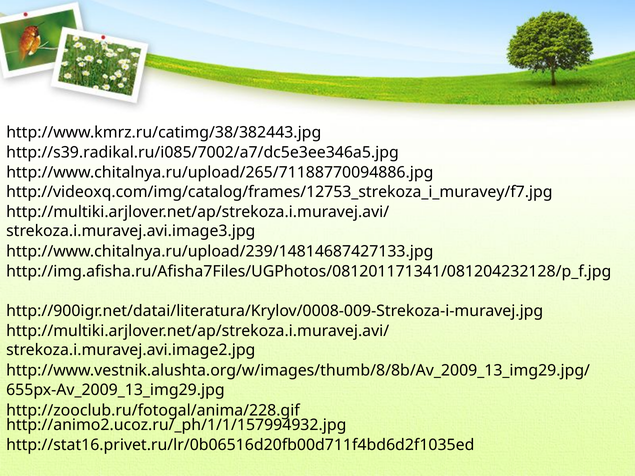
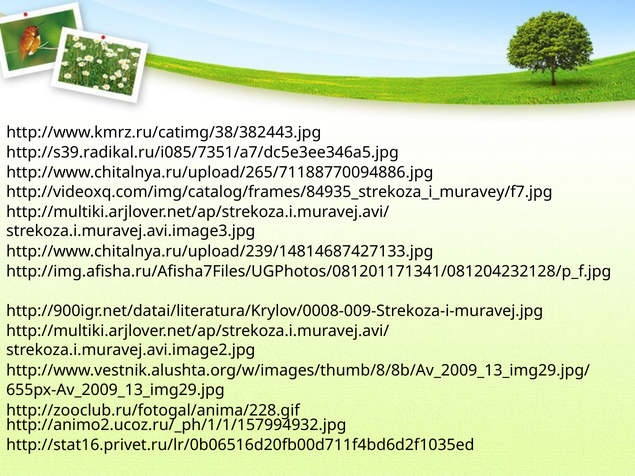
http://s39.radikal.ru/i085/7002/a7/dc5e3ee346a5.jpg: http://s39.radikal.ru/i085/7002/a7/dc5e3ee346a5.jpg -> http://s39.radikal.ru/i085/7351/a7/dc5e3ee346a5.jpg
http://videoxq.com/img/catalog/frames/12753_strekoza_i_muravey/f7.jpg: http://videoxq.com/img/catalog/frames/12753_strekoza_i_muravey/f7.jpg -> http://videoxq.com/img/catalog/frames/84935_strekoza_i_muravey/f7.jpg
